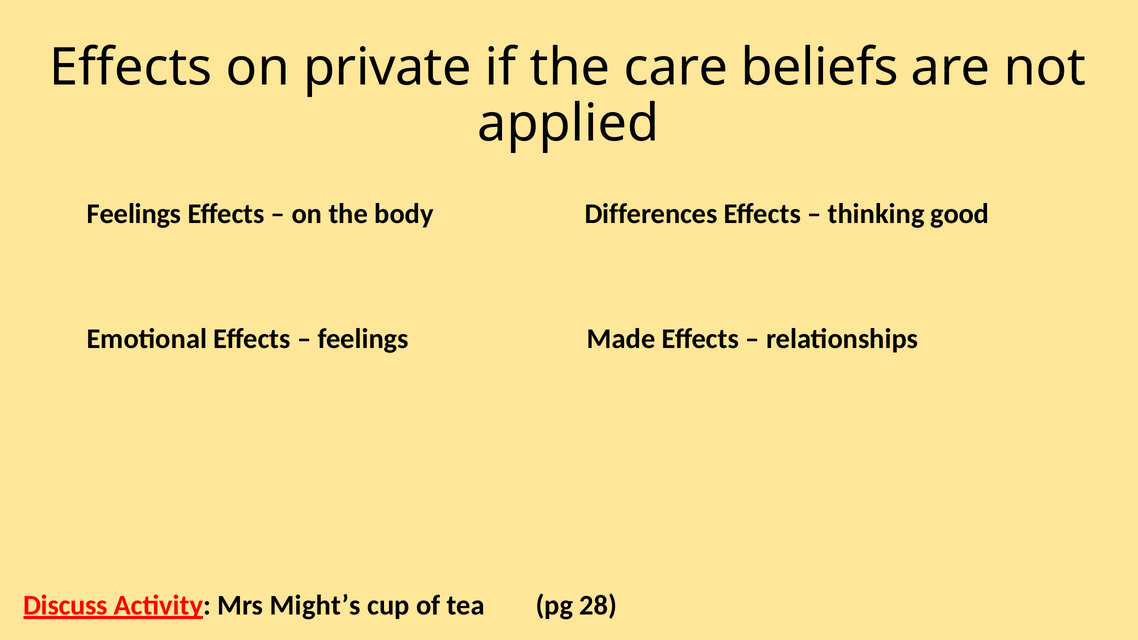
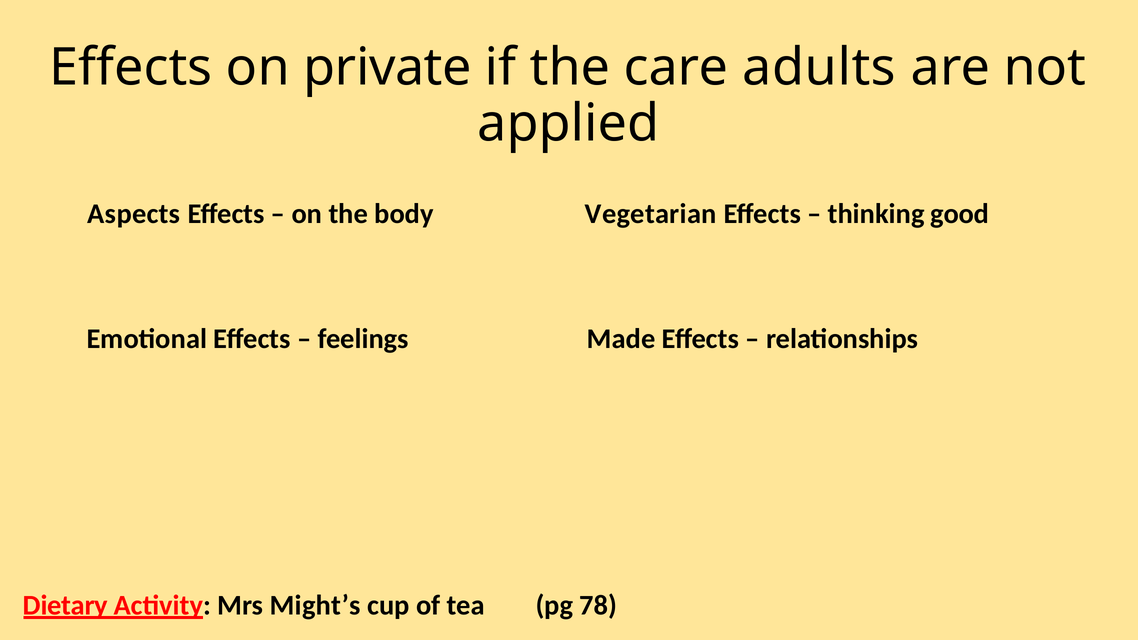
beliefs: beliefs -> adults
Feelings at (134, 214): Feelings -> Aspects
Differences: Differences -> Vegetarian
Discuss: Discuss -> Dietary
28: 28 -> 78
